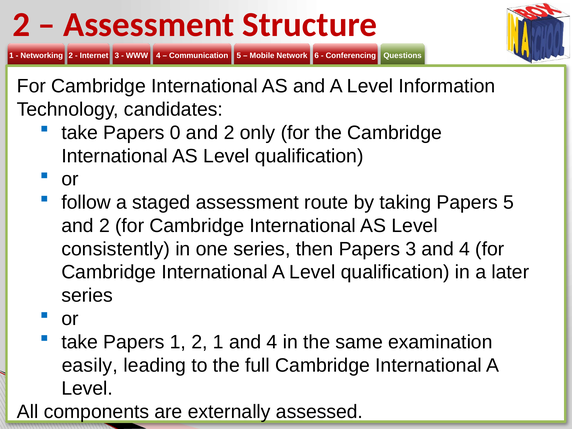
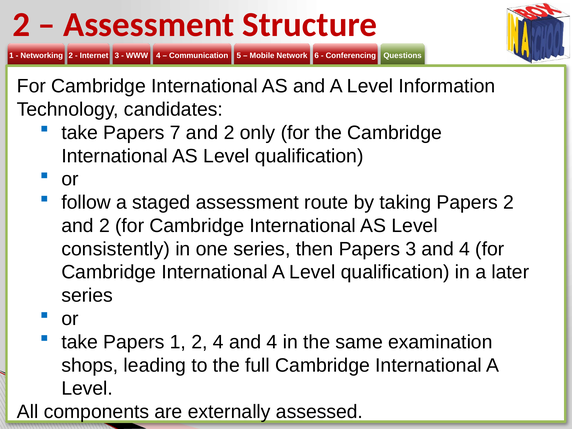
0: 0 -> 7
Papers 5: 5 -> 2
2 1: 1 -> 4
easily: easily -> shops
